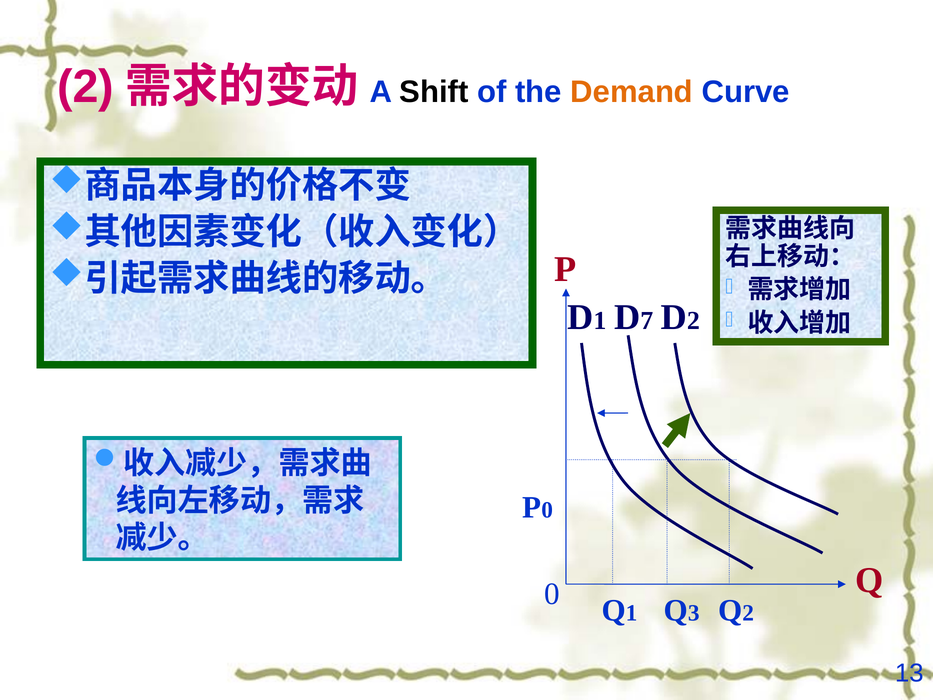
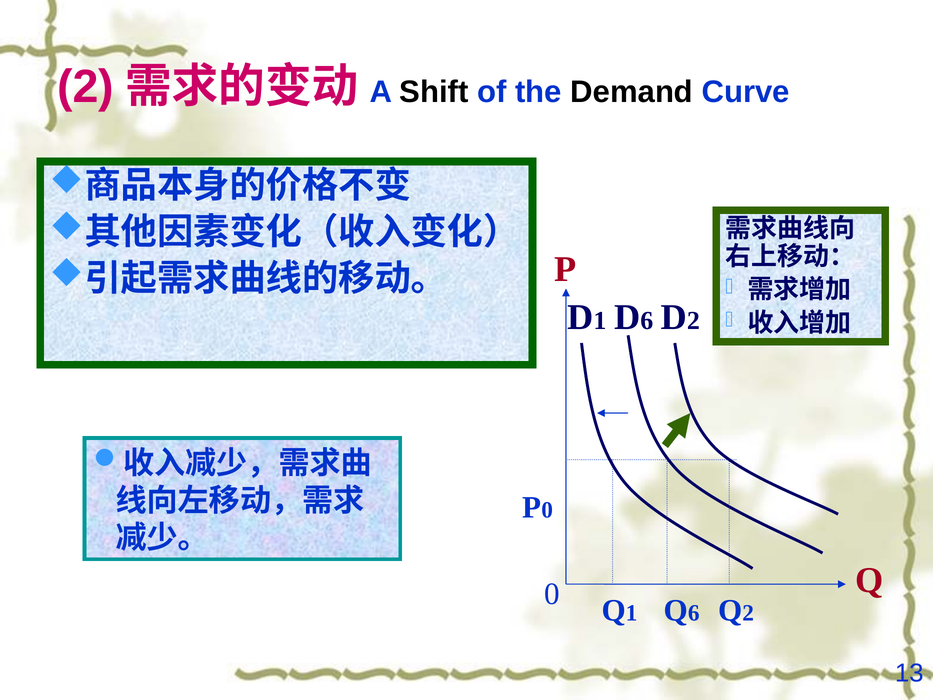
Demand colour: orange -> black
7 at (647, 321): 7 -> 6
Q 3: 3 -> 6
